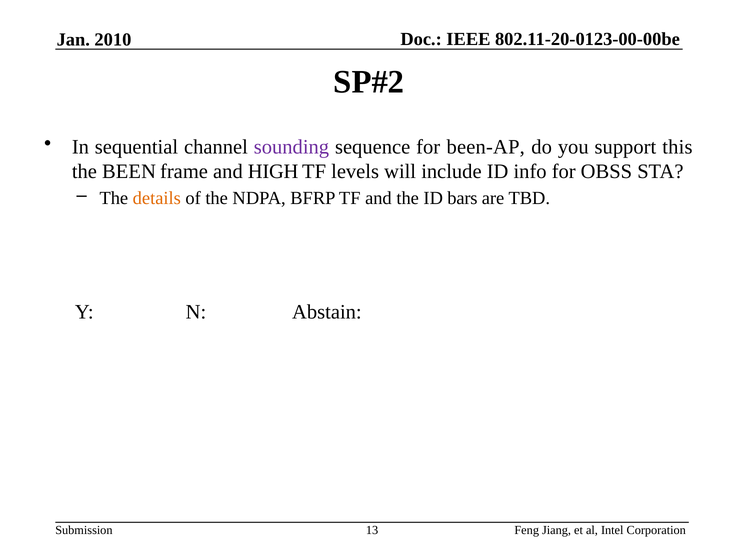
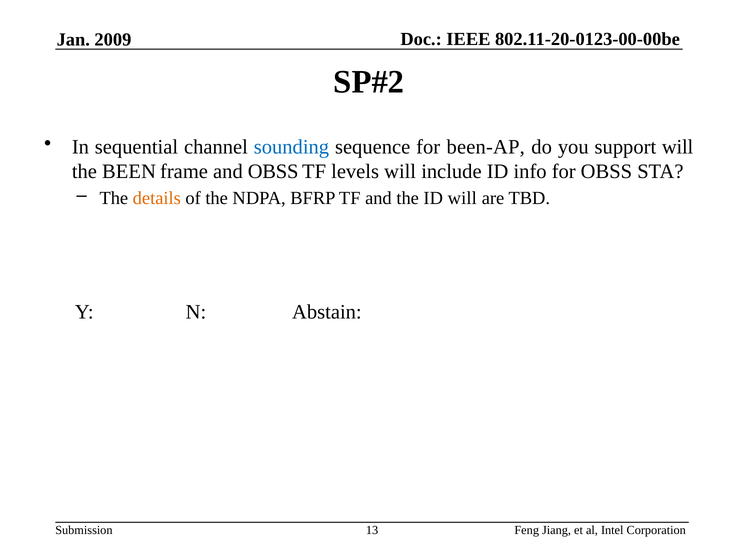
2010: 2010 -> 2009
sounding colour: purple -> blue
support this: this -> will
and HIGH: HIGH -> OBSS
ID bars: bars -> will
